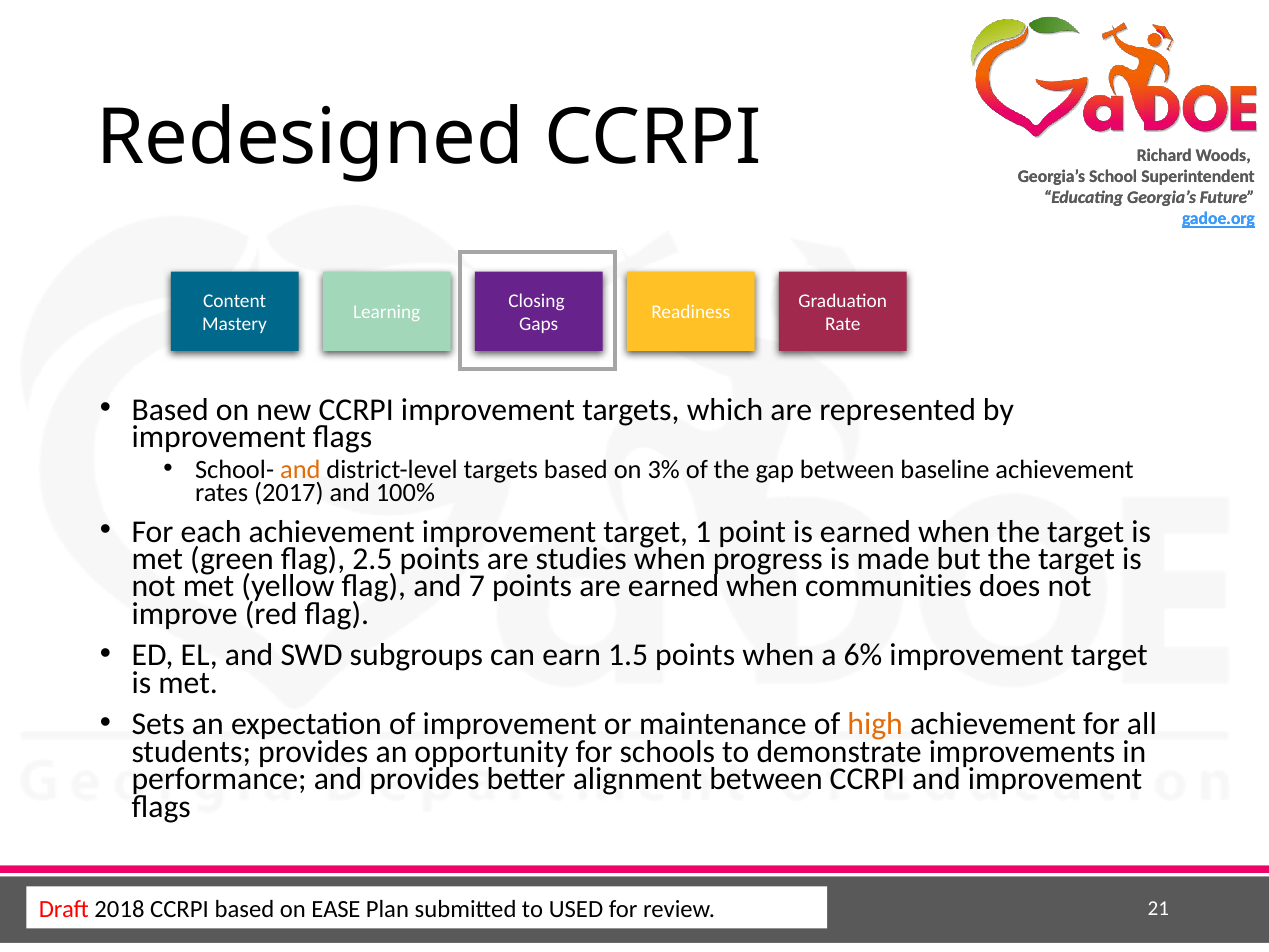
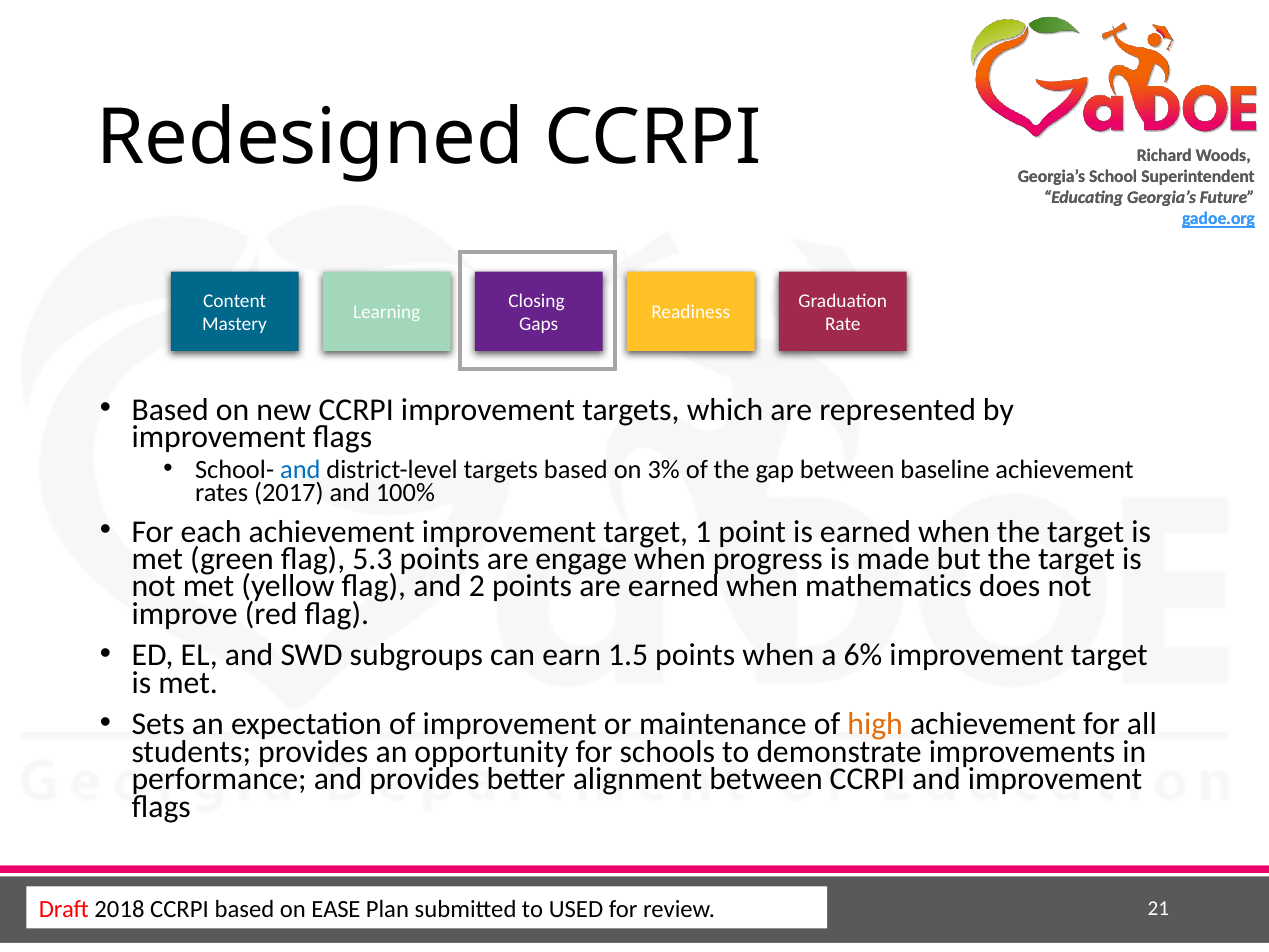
and at (300, 470) colour: orange -> blue
2.5: 2.5 -> 5.3
studies: studies -> engage
7: 7 -> 2
communities: communities -> mathematics
